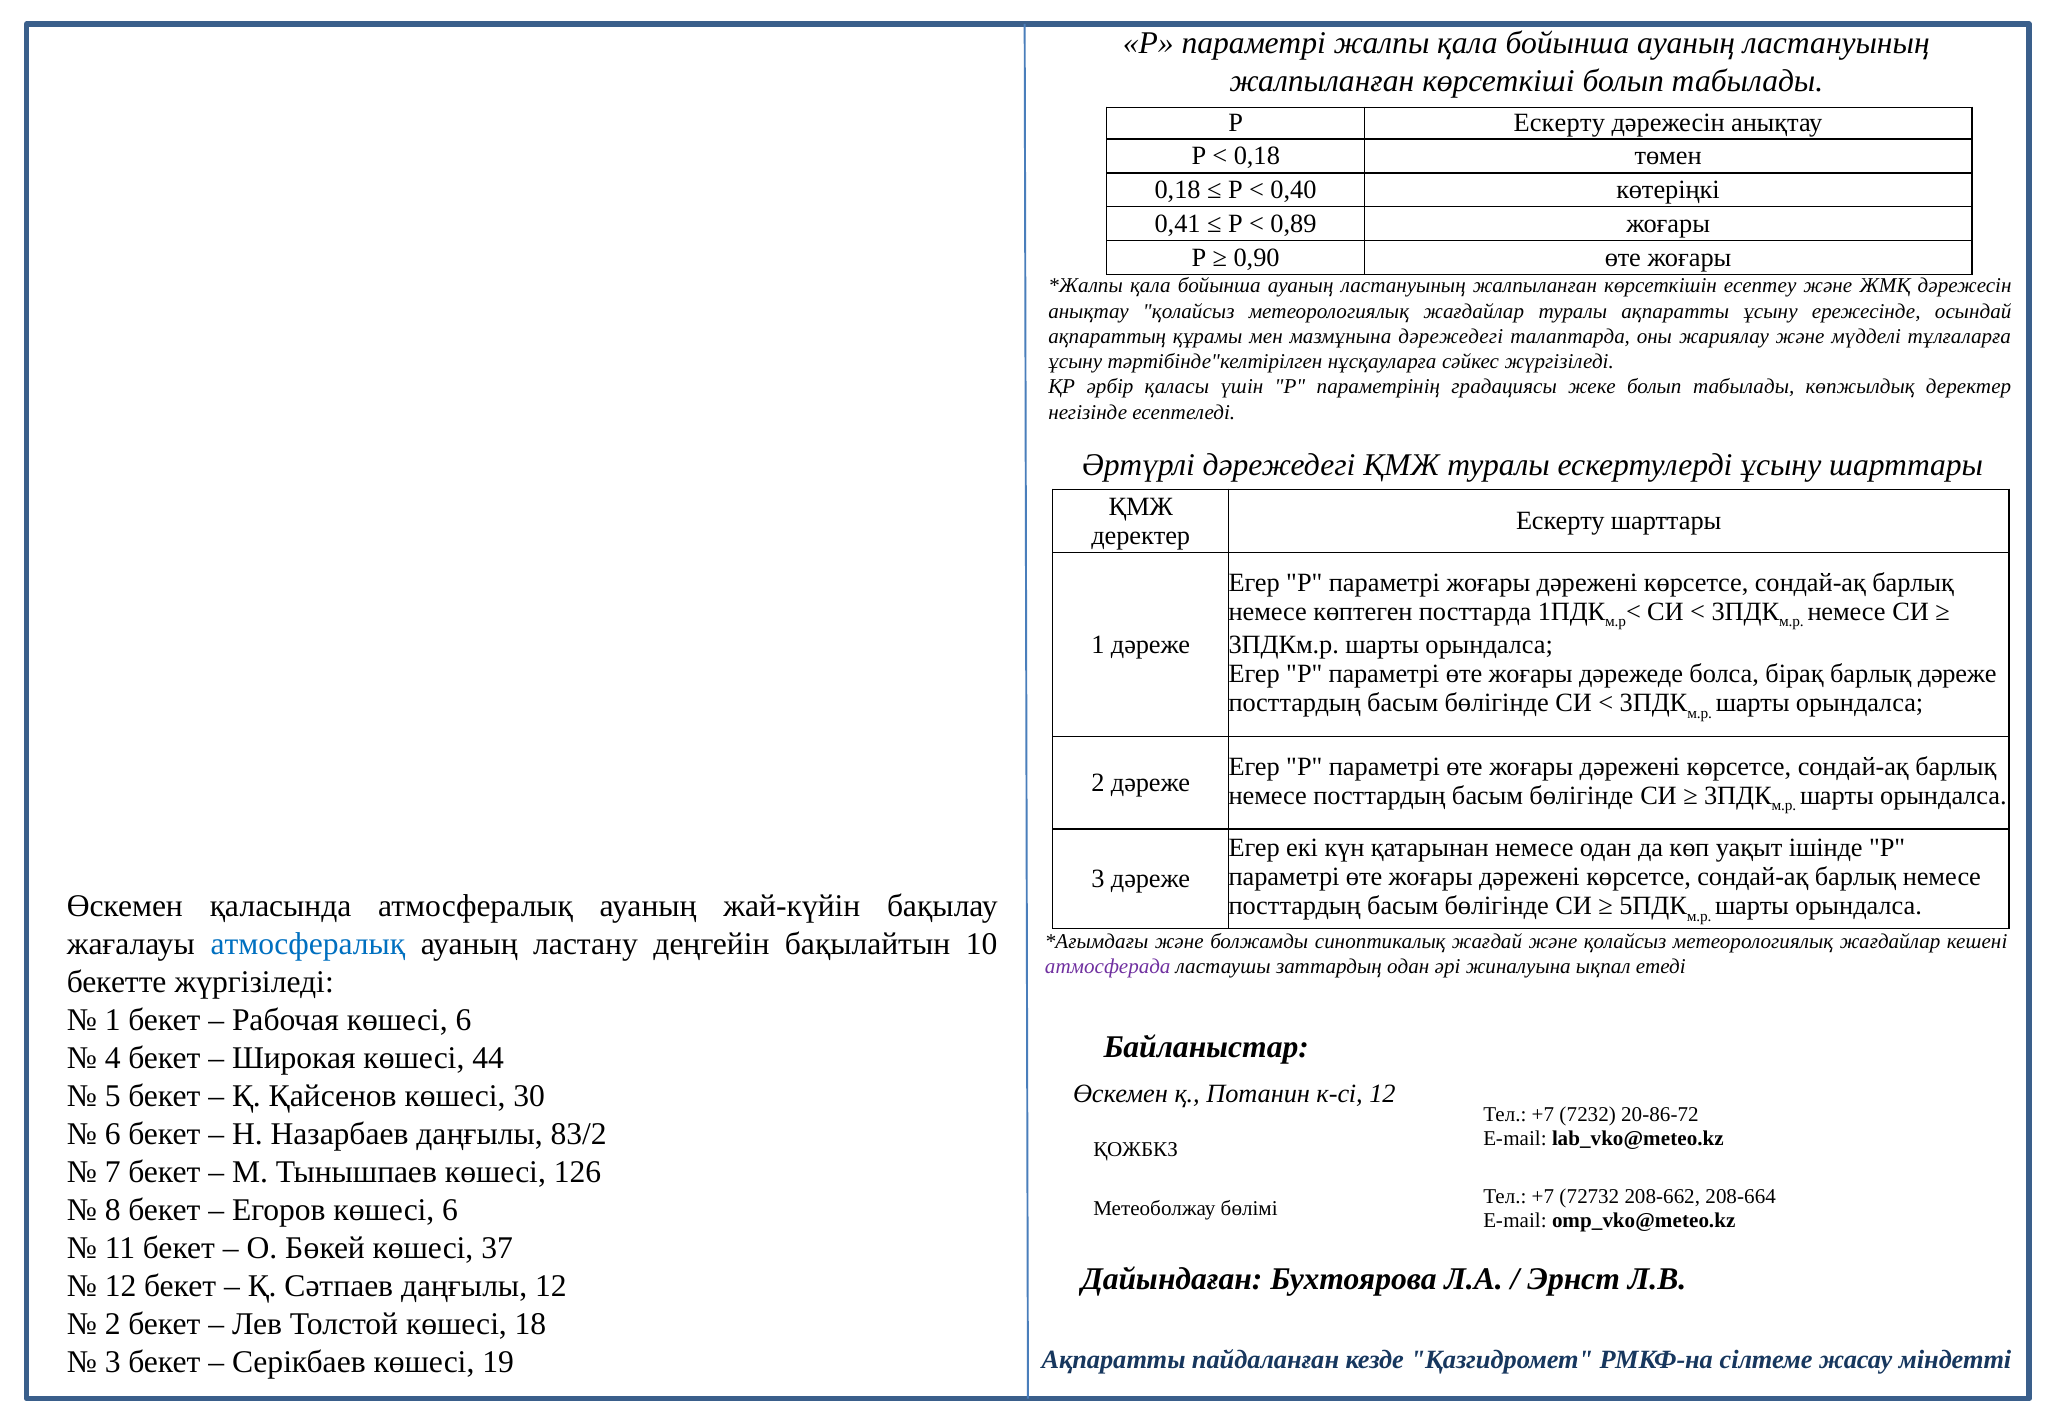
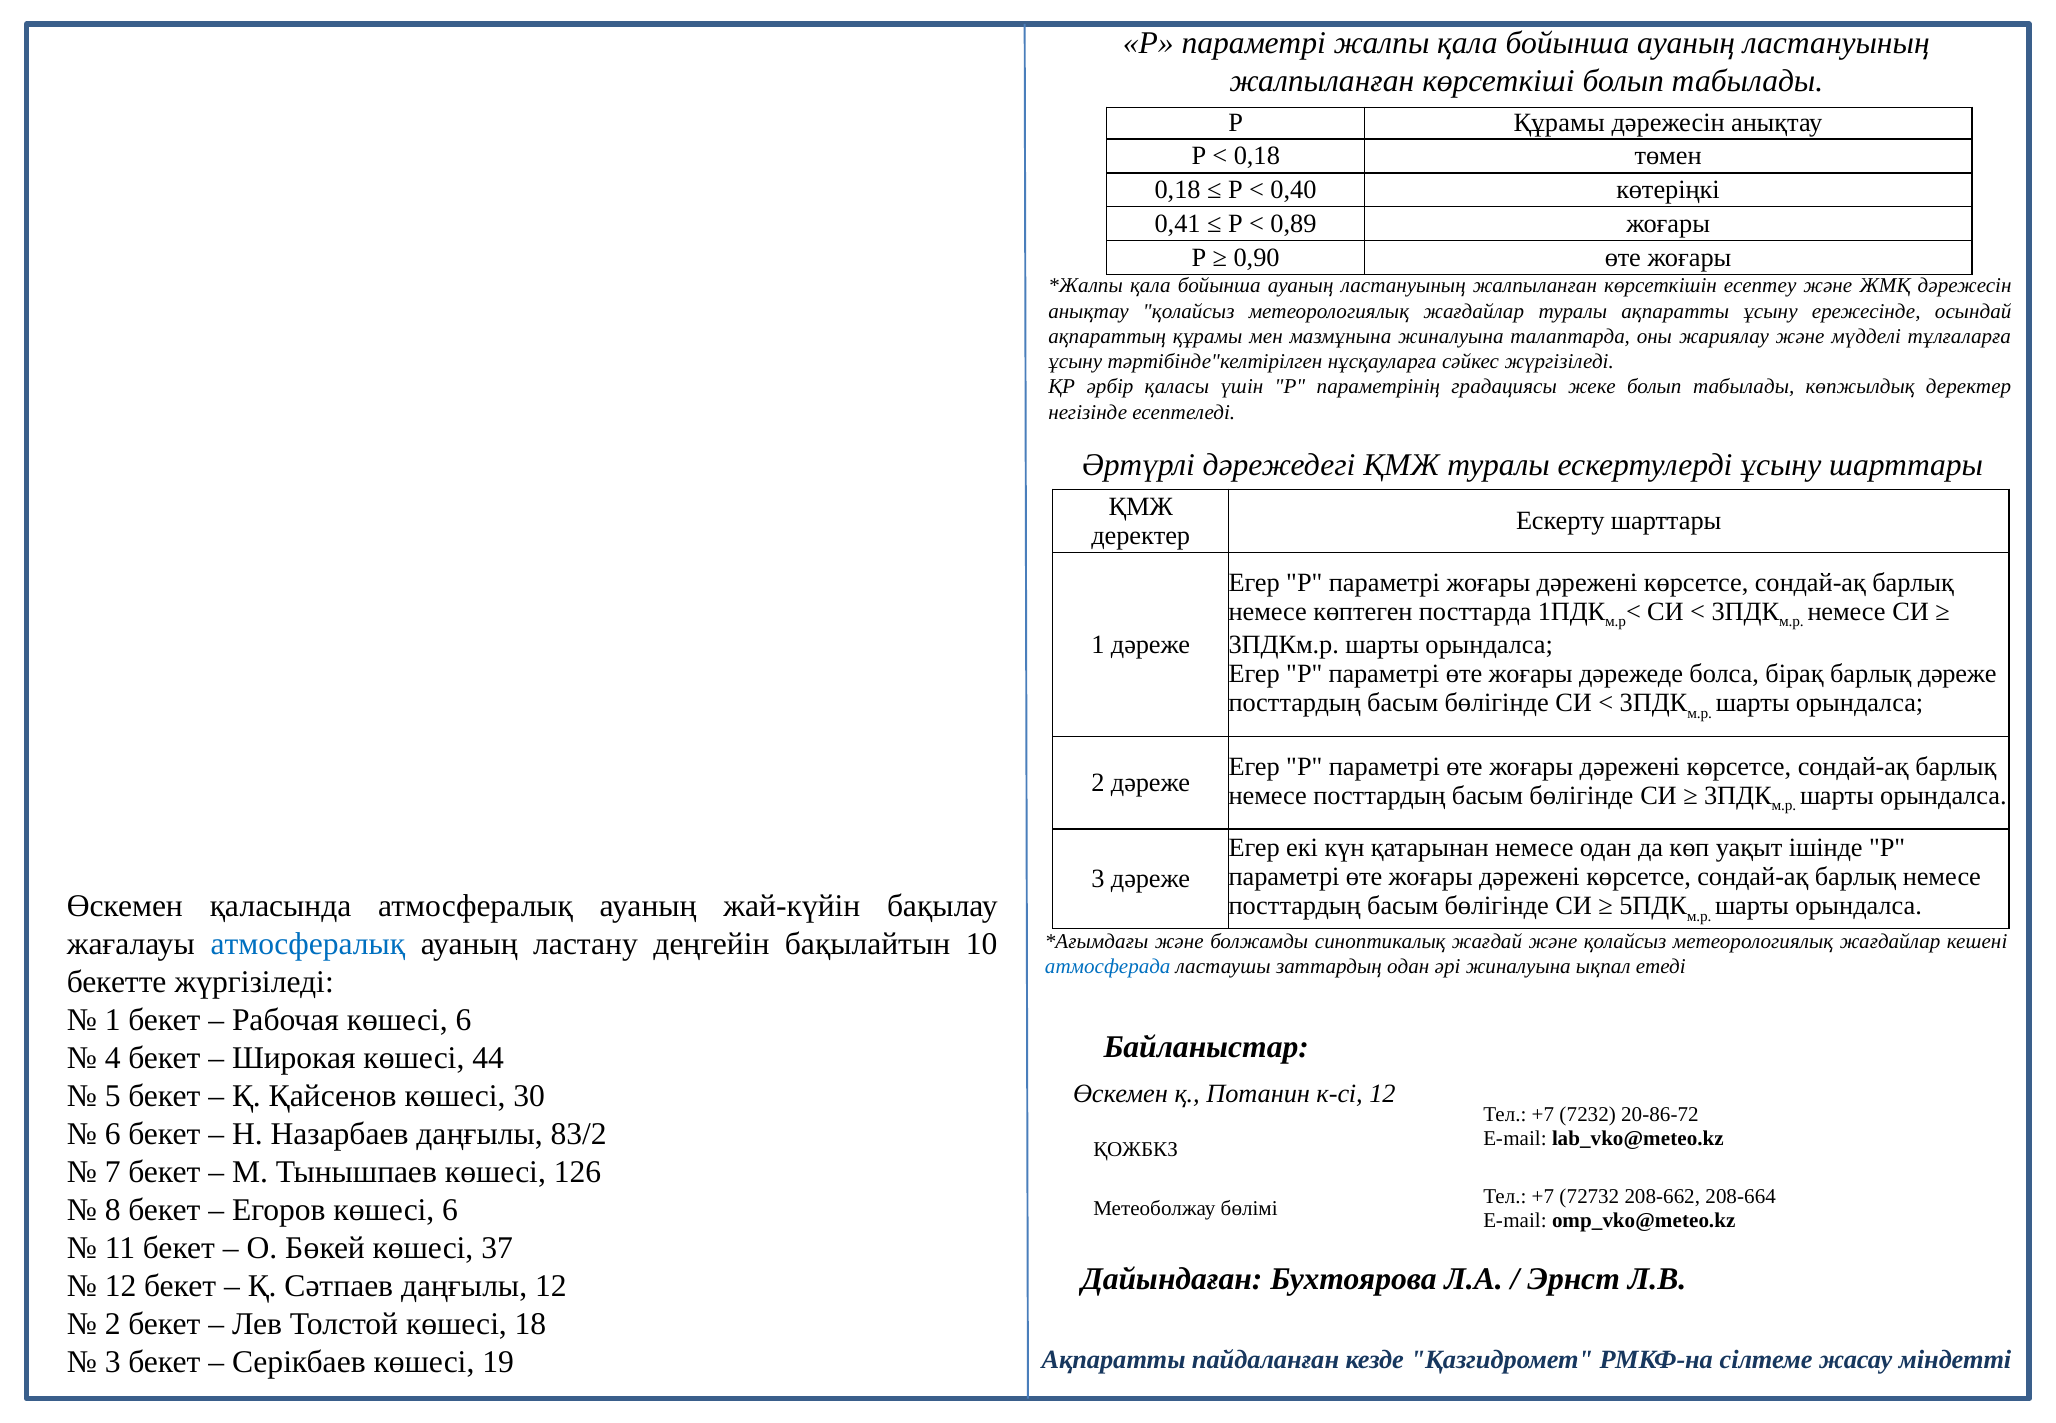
Р Ескерту: Ескерту -> Құрамы
мазмұнына дәрежедегі: дәрежедегі -> жиналуына
атмосферада colour: purple -> blue
